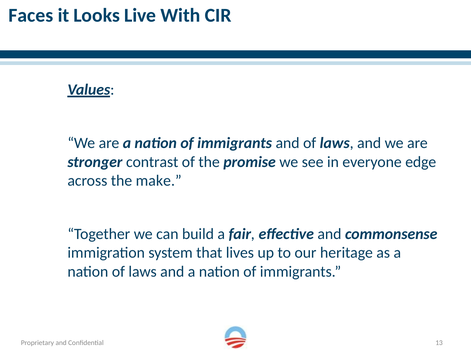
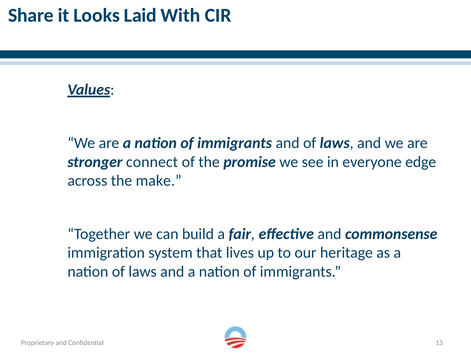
Faces: Faces -> Share
Live: Live -> Laid
contrast: contrast -> connect
